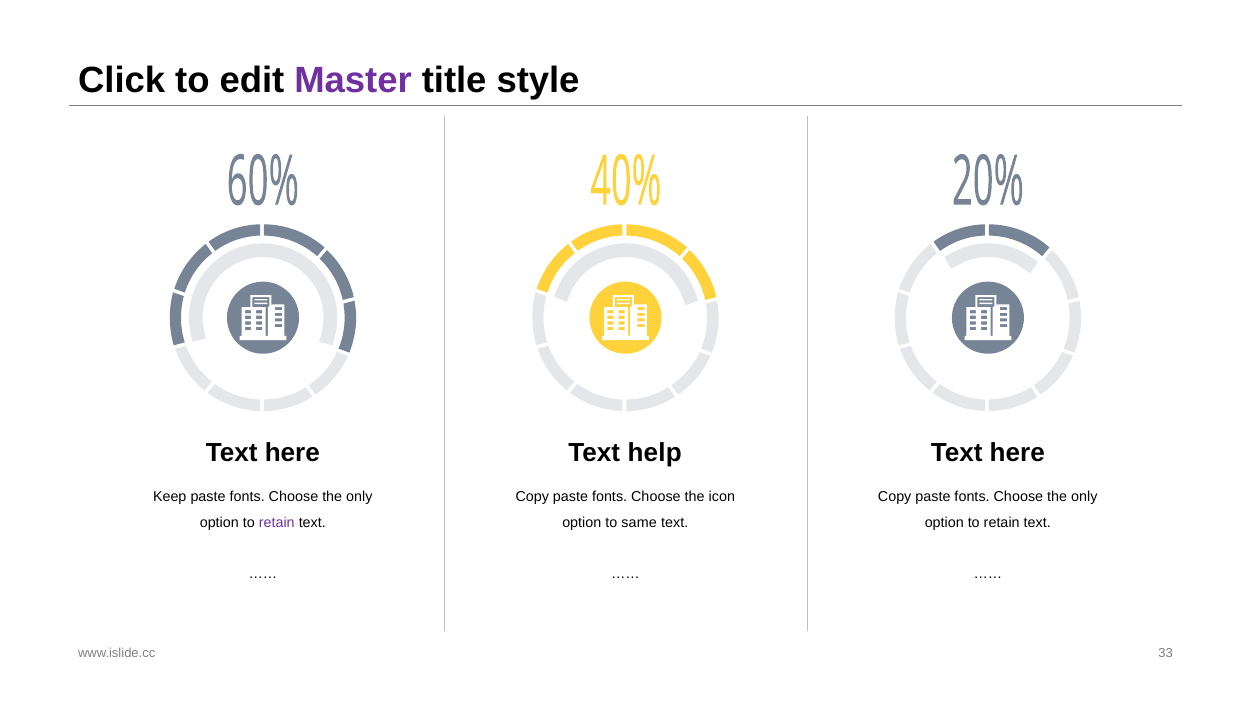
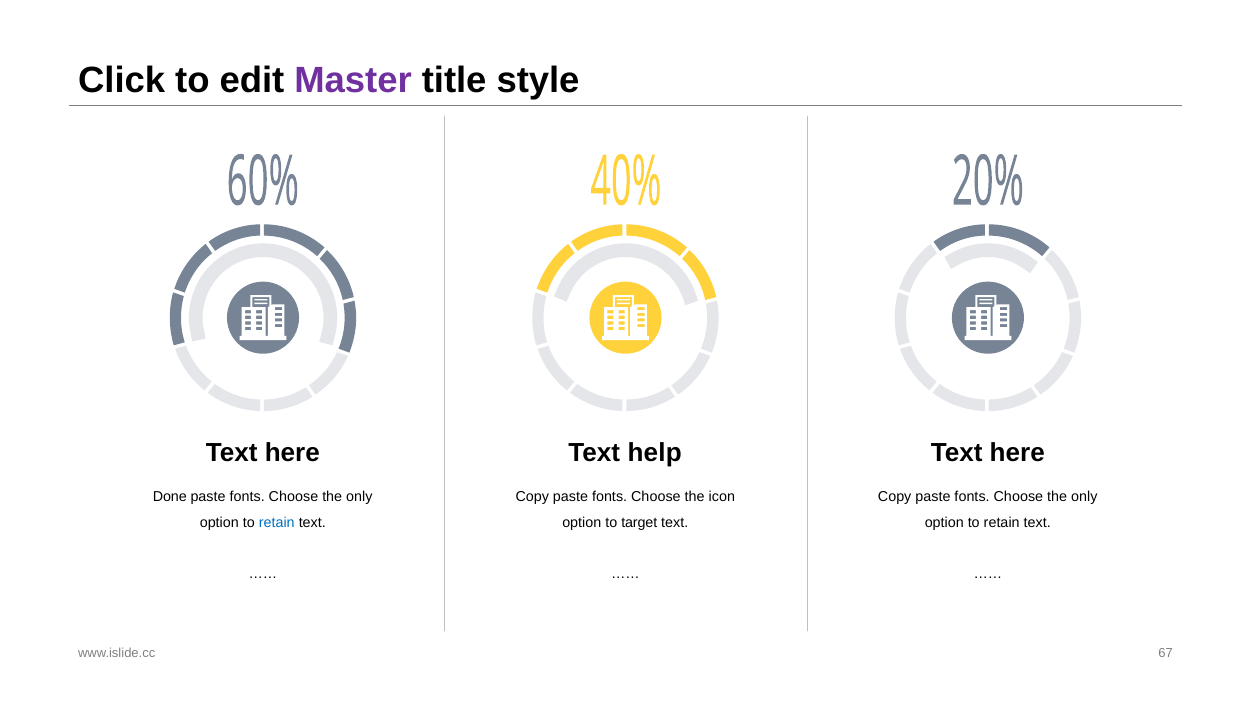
Keep: Keep -> Done
retain at (277, 522) colour: purple -> blue
same: same -> target
33: 33 -> 67
